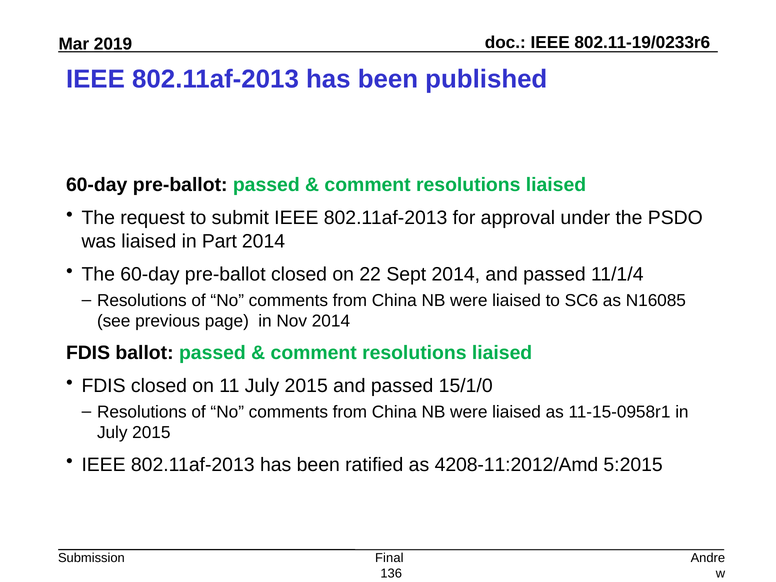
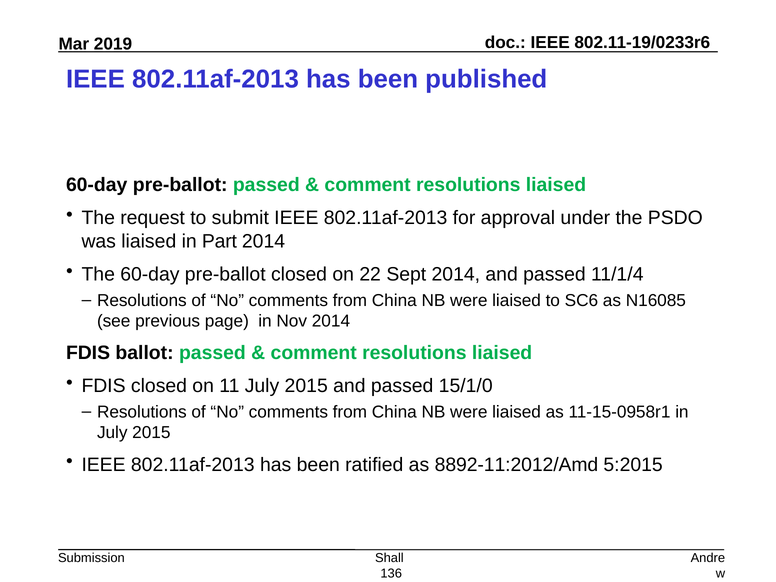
4208-11:2012/Amd: 4208-11:2012/Amd -> 8892-11:2012/Amd
Final: Final -> Shall
